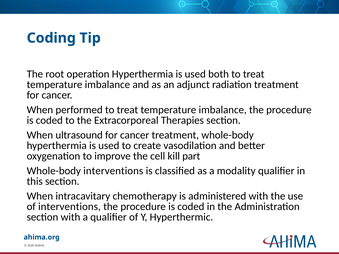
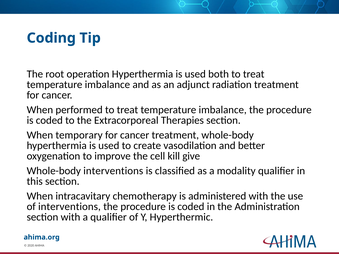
ultrasound: ultrasound -> temporary
part: part -> give
